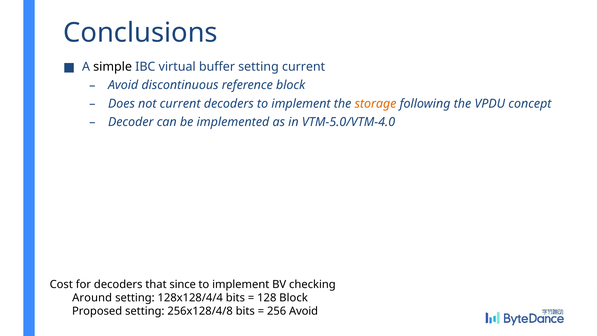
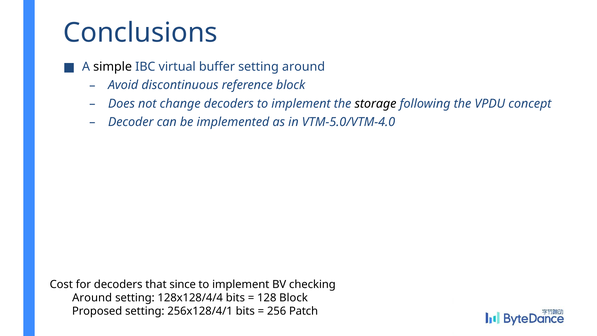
setting current: current -> around
not current: current -> change
storage colour: orange -> black
256x128/4/8: 256x128/4/8 -> 256x128/4/1
256 Avoid: Avoid -> Patch
